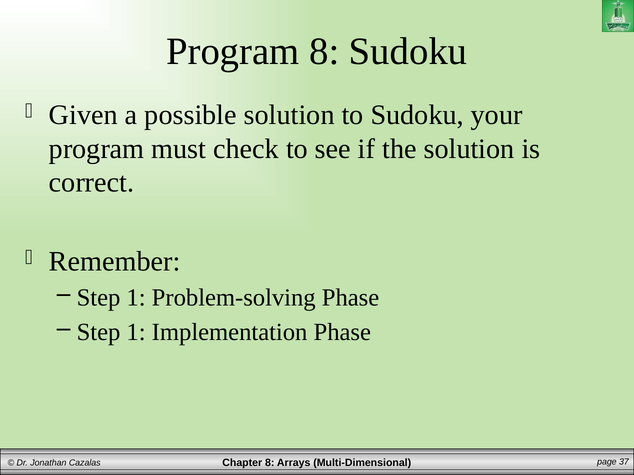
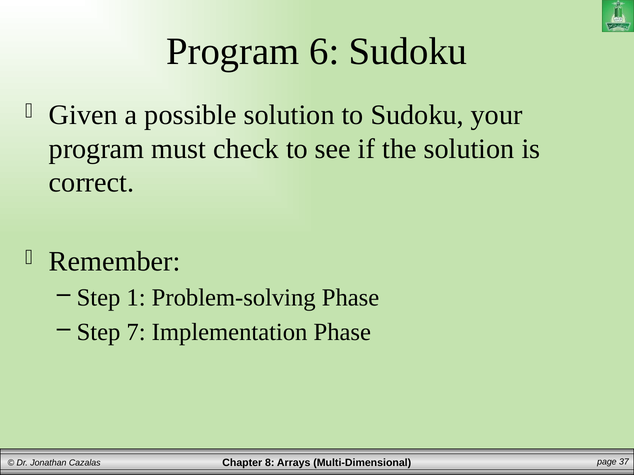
Program 8: 8 -> 6
1 at (136, 333): 1 -> 7
